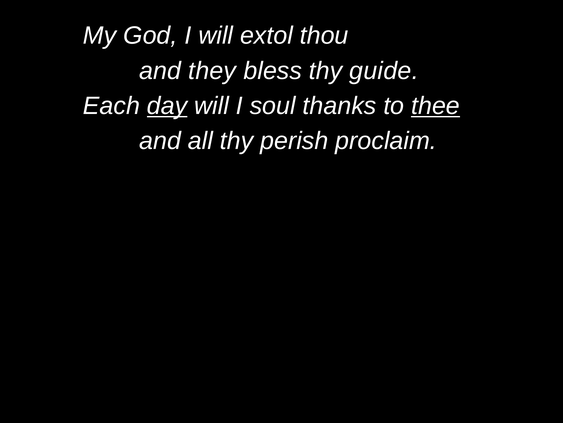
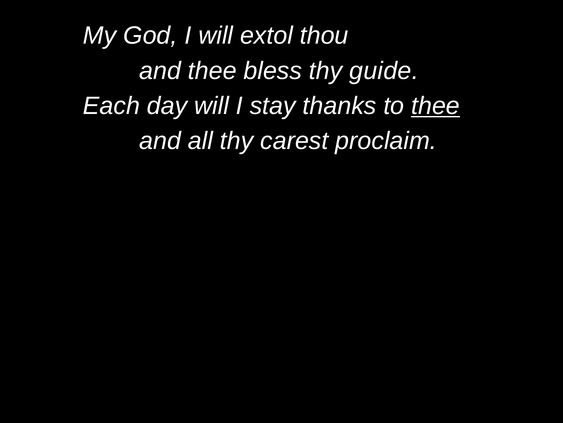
and they: they -> thee
day underline: present -> none
soul: soul -> stay
perish: perish -> carest
